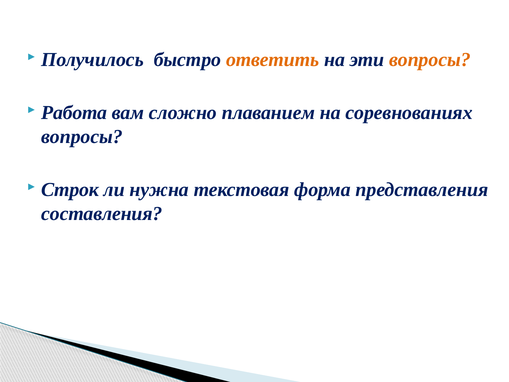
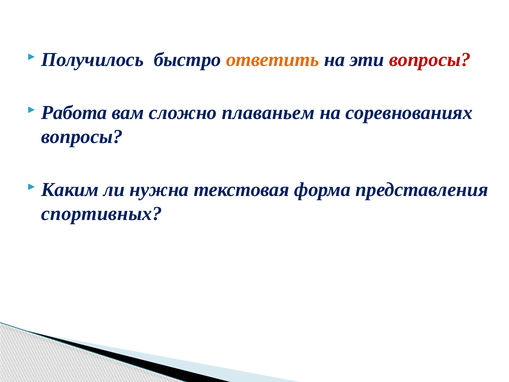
вопросы at (430, 60) colour: orange -> red
плаванием: плаванием -> плаваньем
Строк: Строк -> Каким
составления: составления -> спортивных
